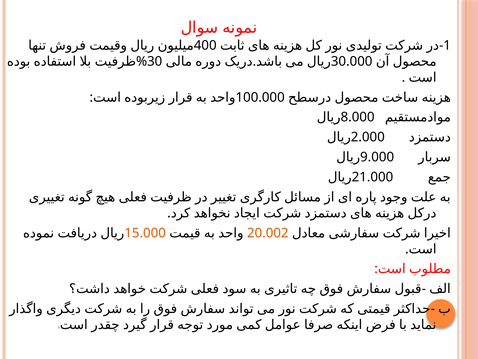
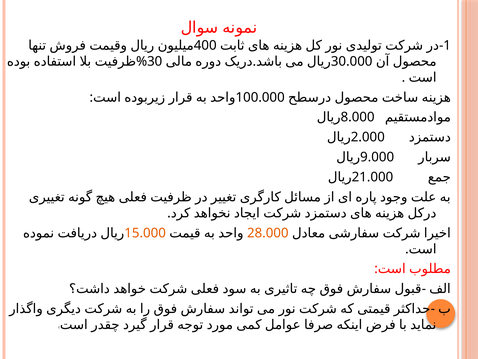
20.002: 20.002 -> 28.000
